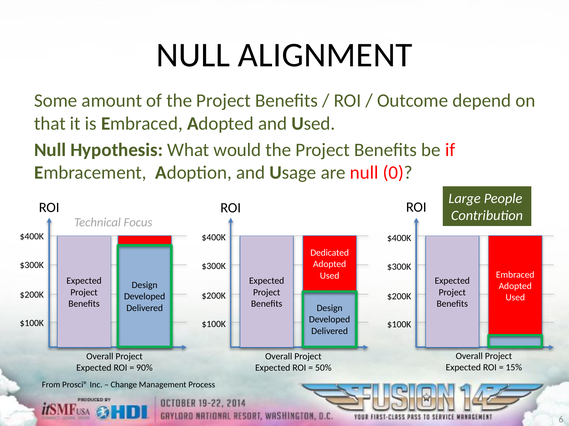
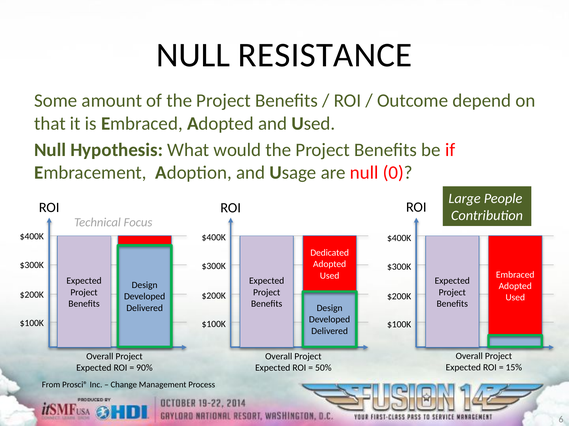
ALIGNMENT: ALIGNMENT -> RESISTANCE
